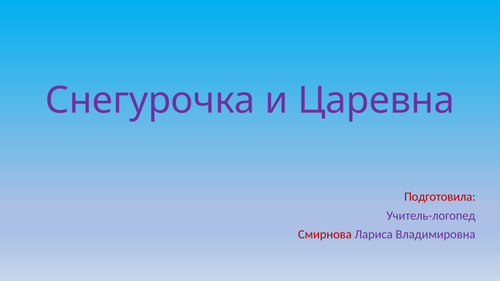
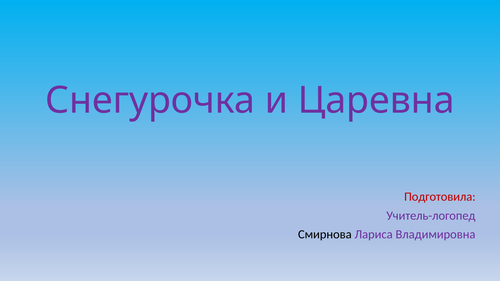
Смирнова colour: red -> black
